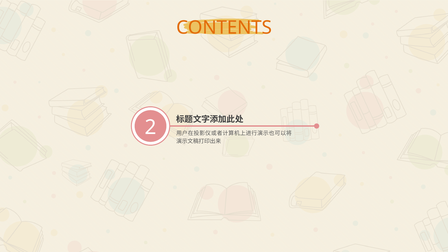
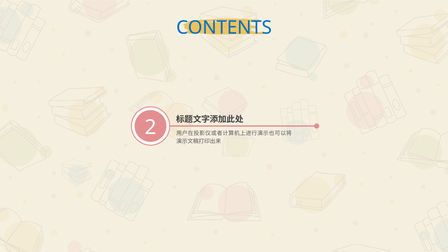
CONTENTS colour: orange -> blue
